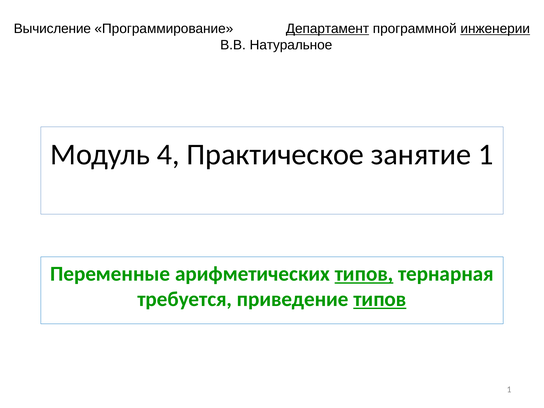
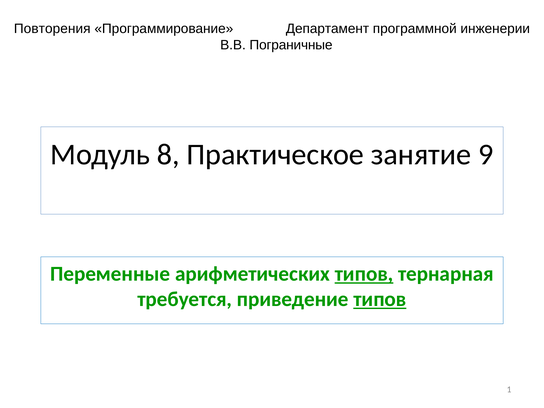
Вычисление: Вычисление -> Повторения
Департамент underline: present -> none
инженерии underline: present -> none
Натуральное: Натуральное -> Пограничные
4: 4 -> 8
занятие 1: 1 -> 9
